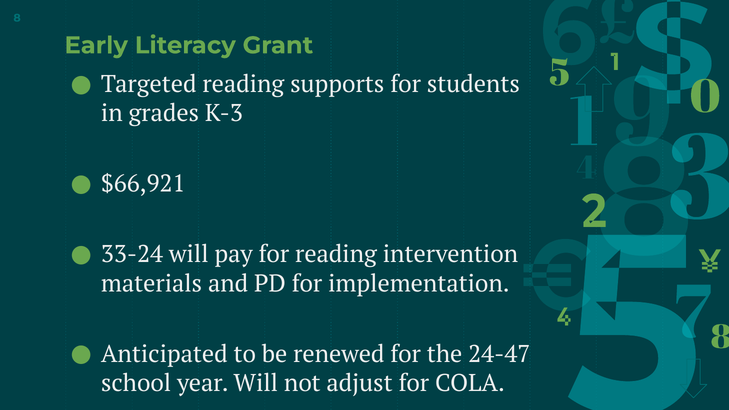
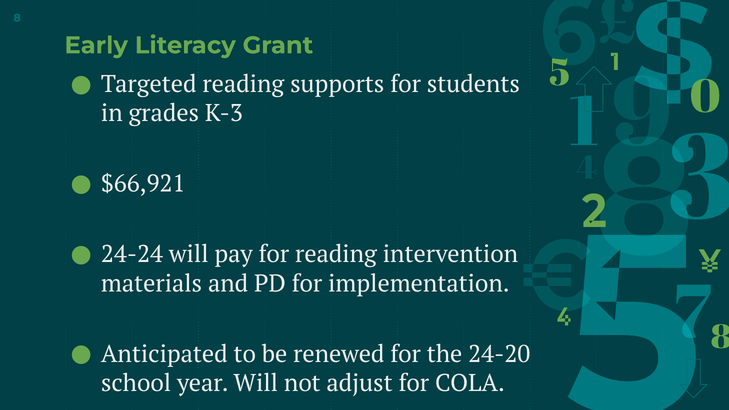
33-24: 33-24 -> 24-24
24-47: 24-47 -> 24-20
